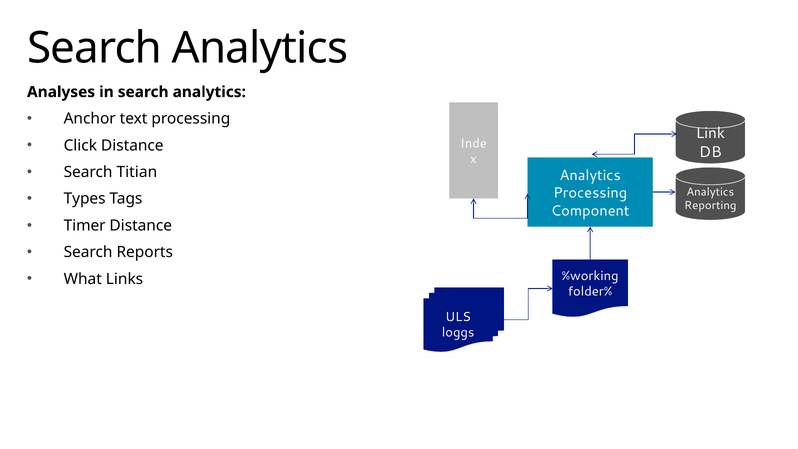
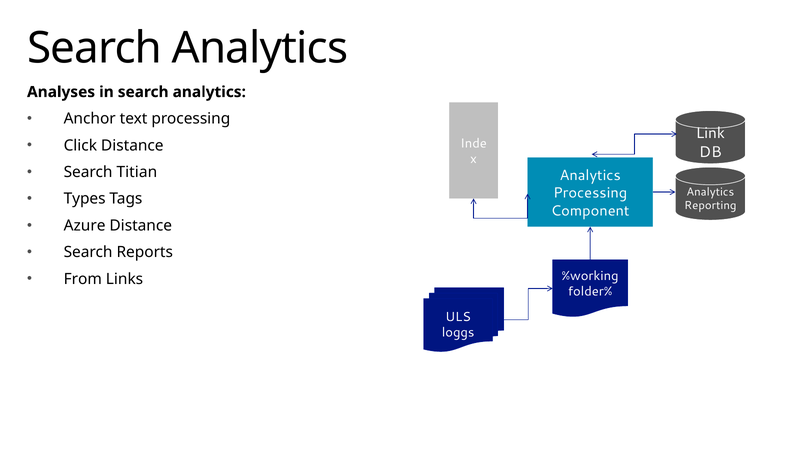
Timer: Timer -> Azure
What: What -> From
